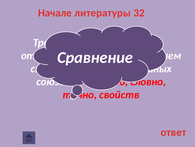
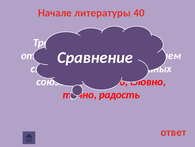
32: 32 -> 40
свойств: свойств -> радость
